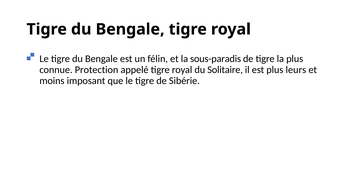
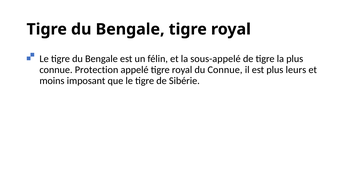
sous-paradis: sous-paradis -> sous-appelé
du Solitaire: Solitaire -> Connue
